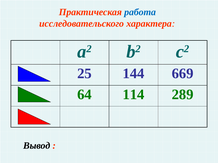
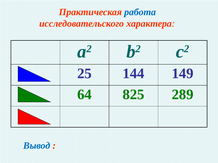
669: 669 -> 149
114: 114 -> 825
Вывод colour: black -> blue
